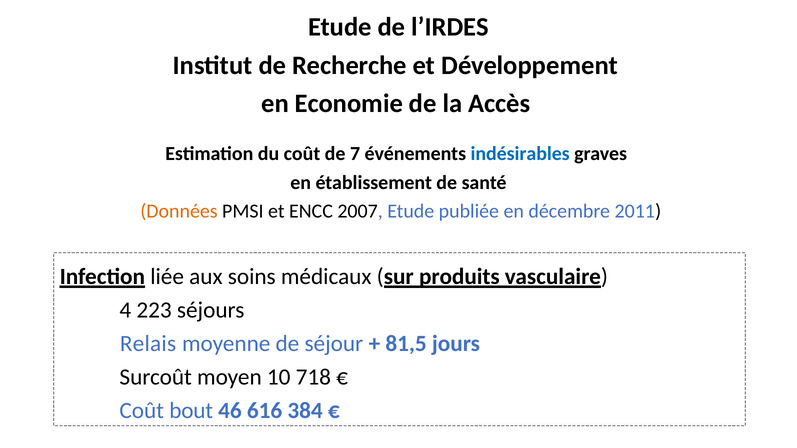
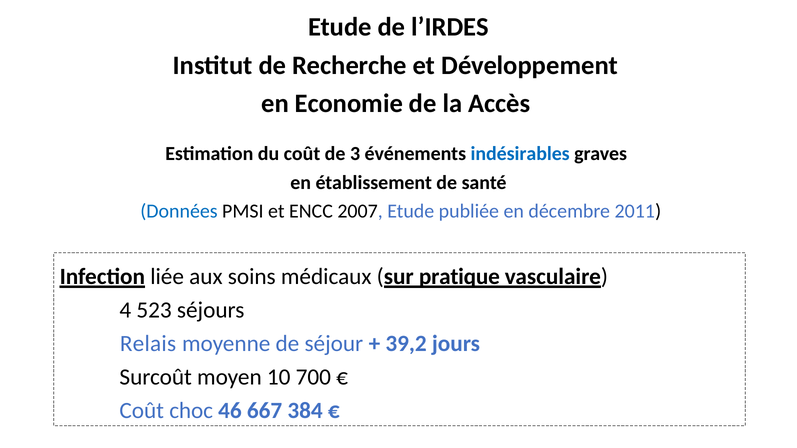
7: 7 -> 3
Données colour: orange -> blue
produits: produits -> pratique
223: 223 -> 523
81,5: 81,5 -> 39,2
718: 718 -> 700
bout: bout -> choc
616: 616 -> 667
